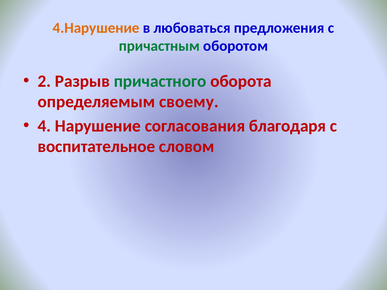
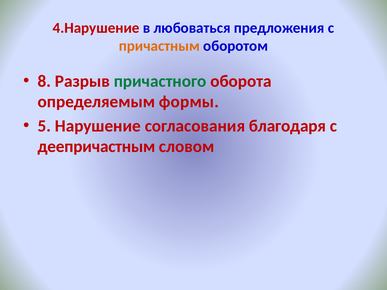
4.Нарушение colour: orange -> red
причастным colour: green -> orange
2: 2 -> 8
своему: своему -> формы
4: 4 -> 5
воспитательное: воспитательное -> деепричастным
